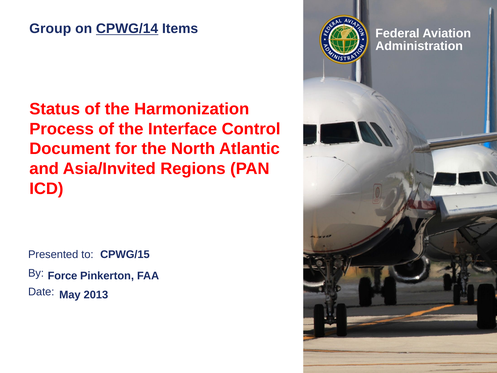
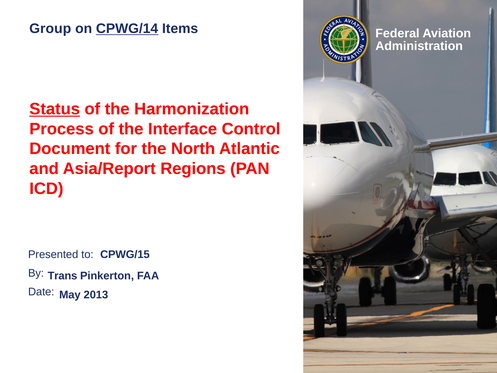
Status underline: none -> present
Asia/Invited: Asia/Invited -> Asia/Report
Force: Force -> Trans
